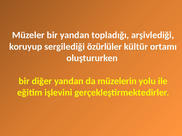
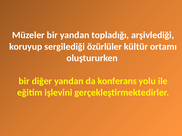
müzelerin: müzelerin -> konferans
